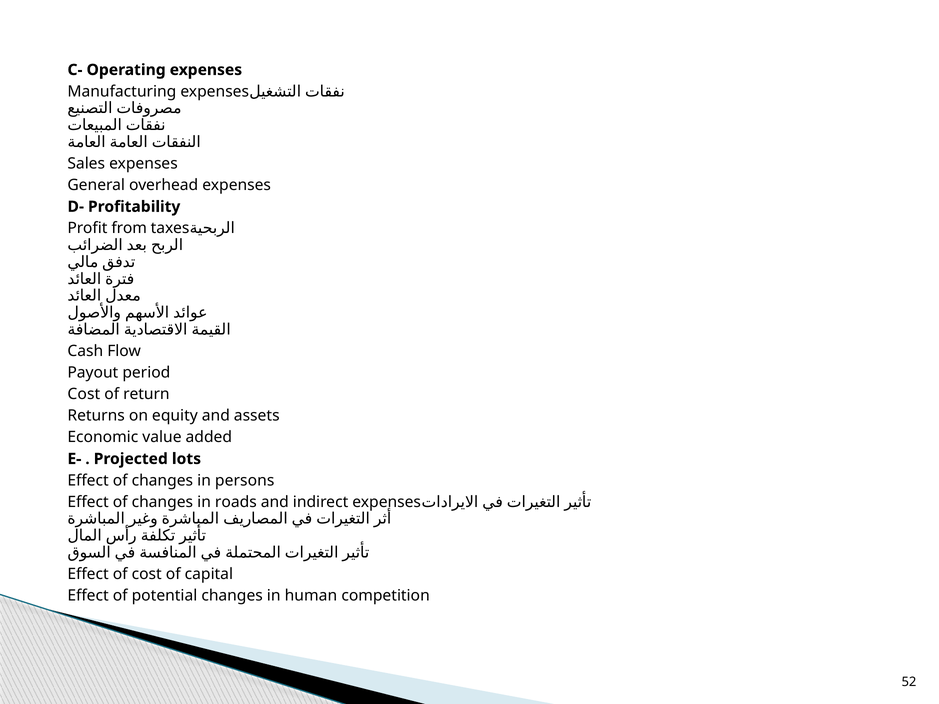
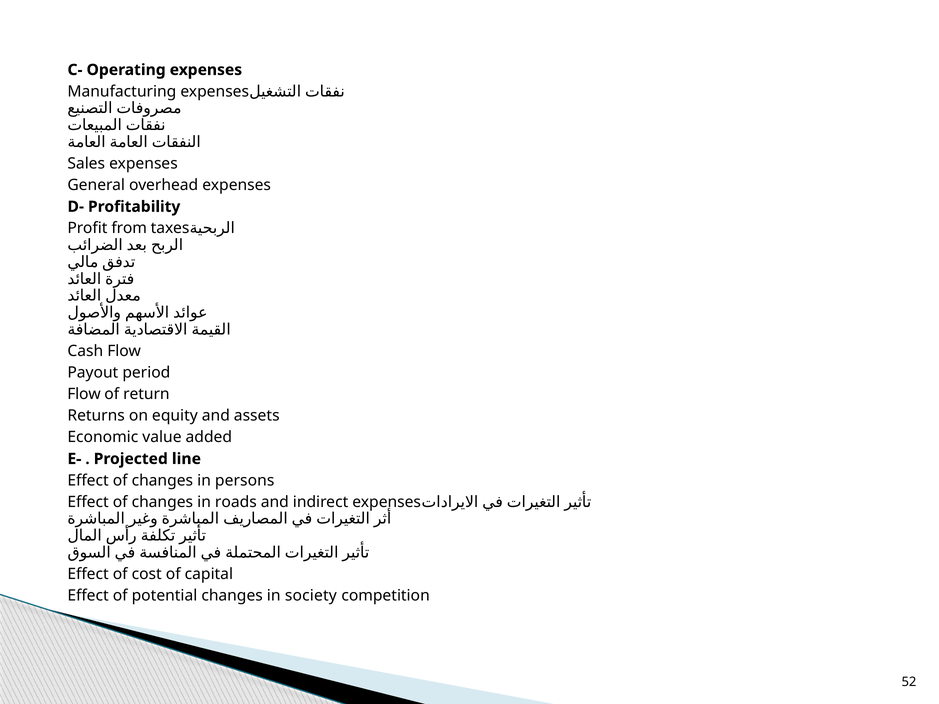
Cost at (84, 394): Cost -> Flow
lots: lots -> line
human: human -> society
